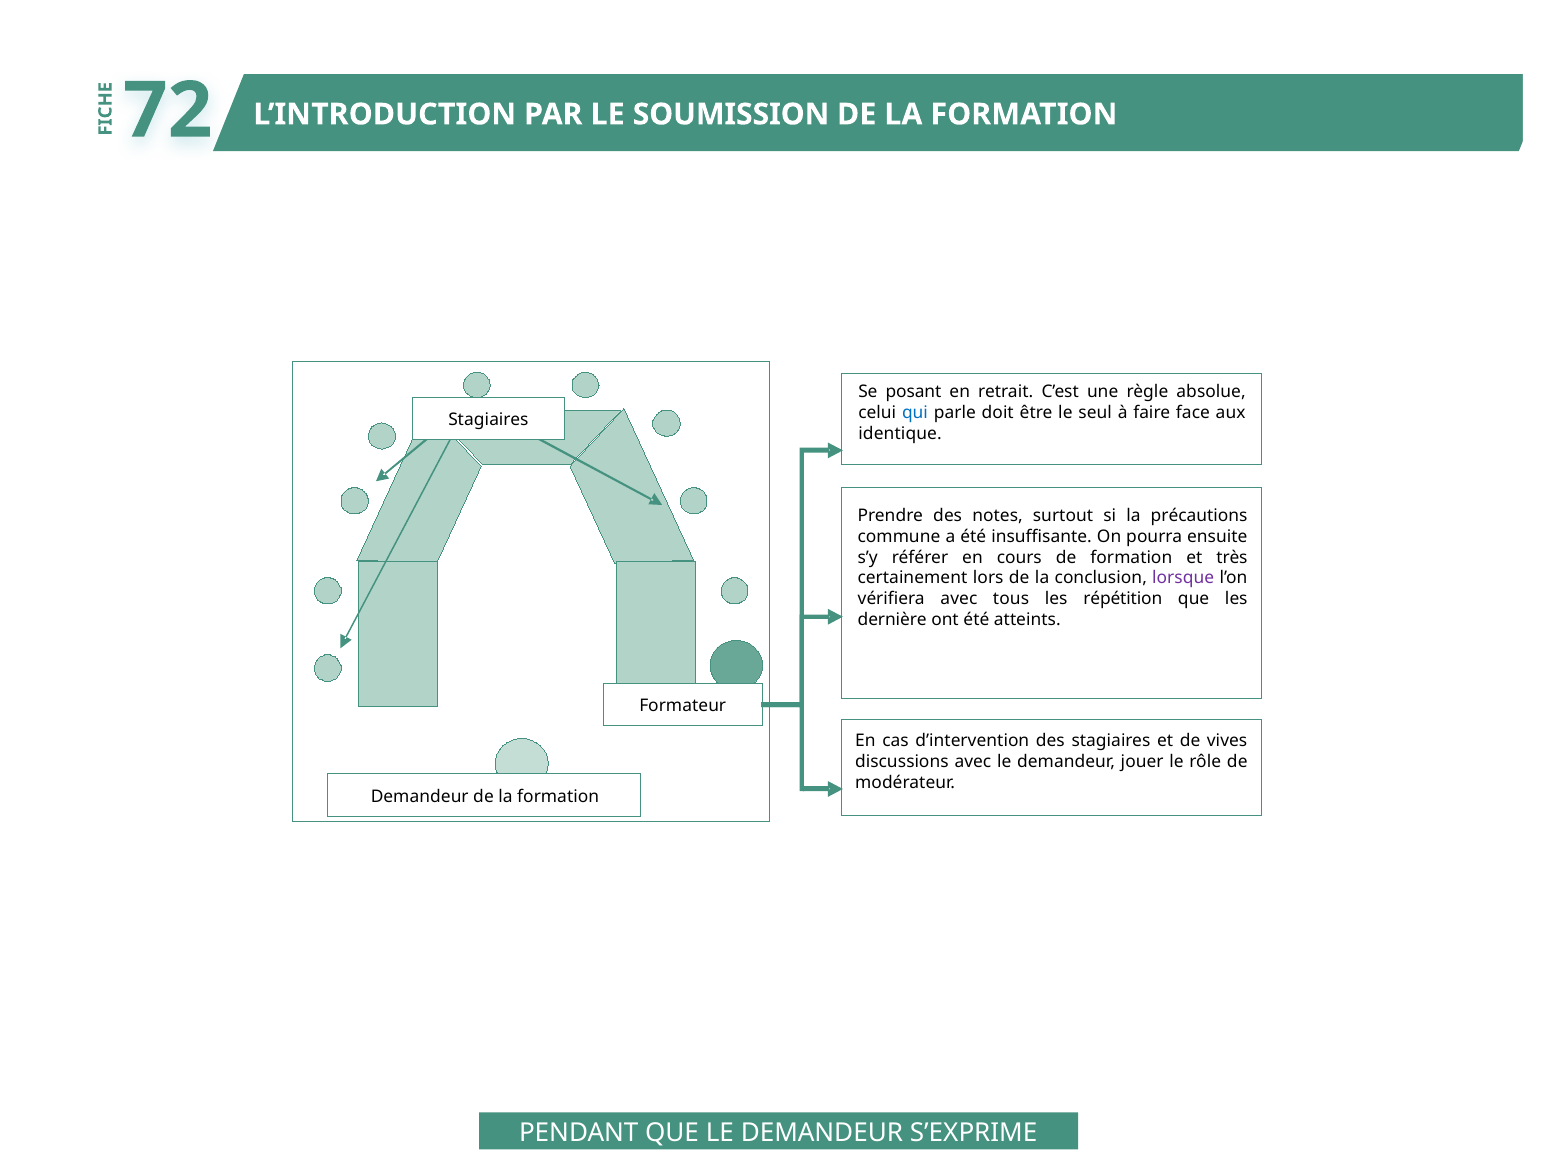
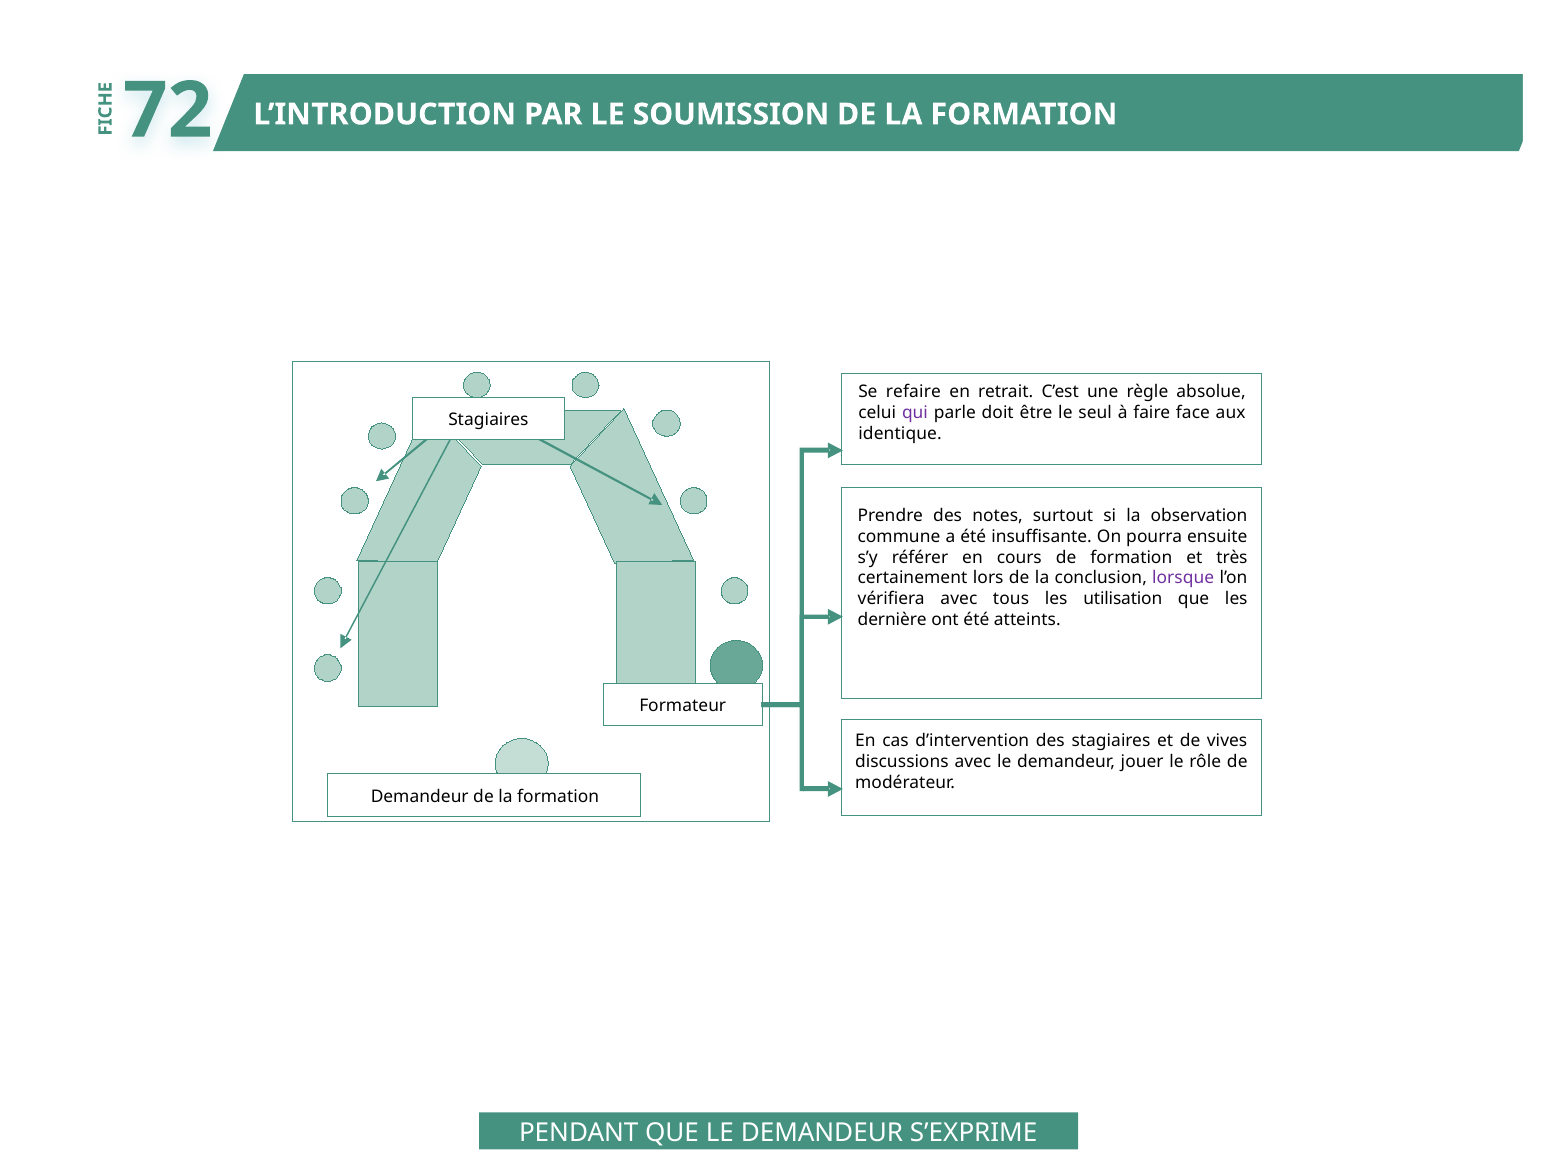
posant: posant -> refaire
qui colour: blue -> purple
précautions: précautions -> observation
répétition: répétition -> utilisation
